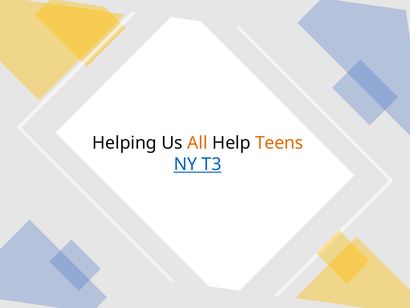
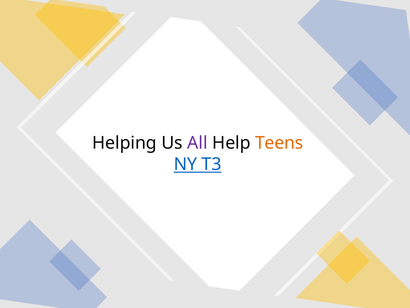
All colour: orange -> purple
